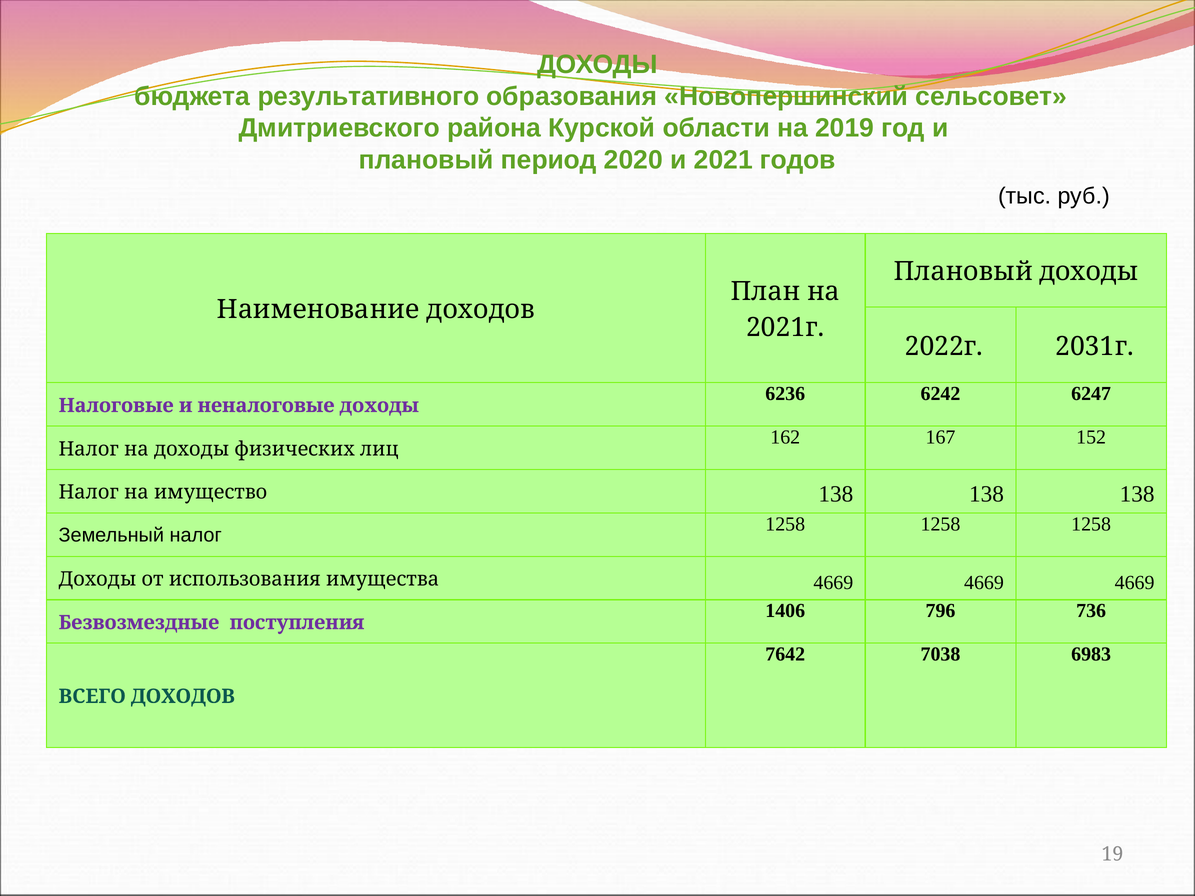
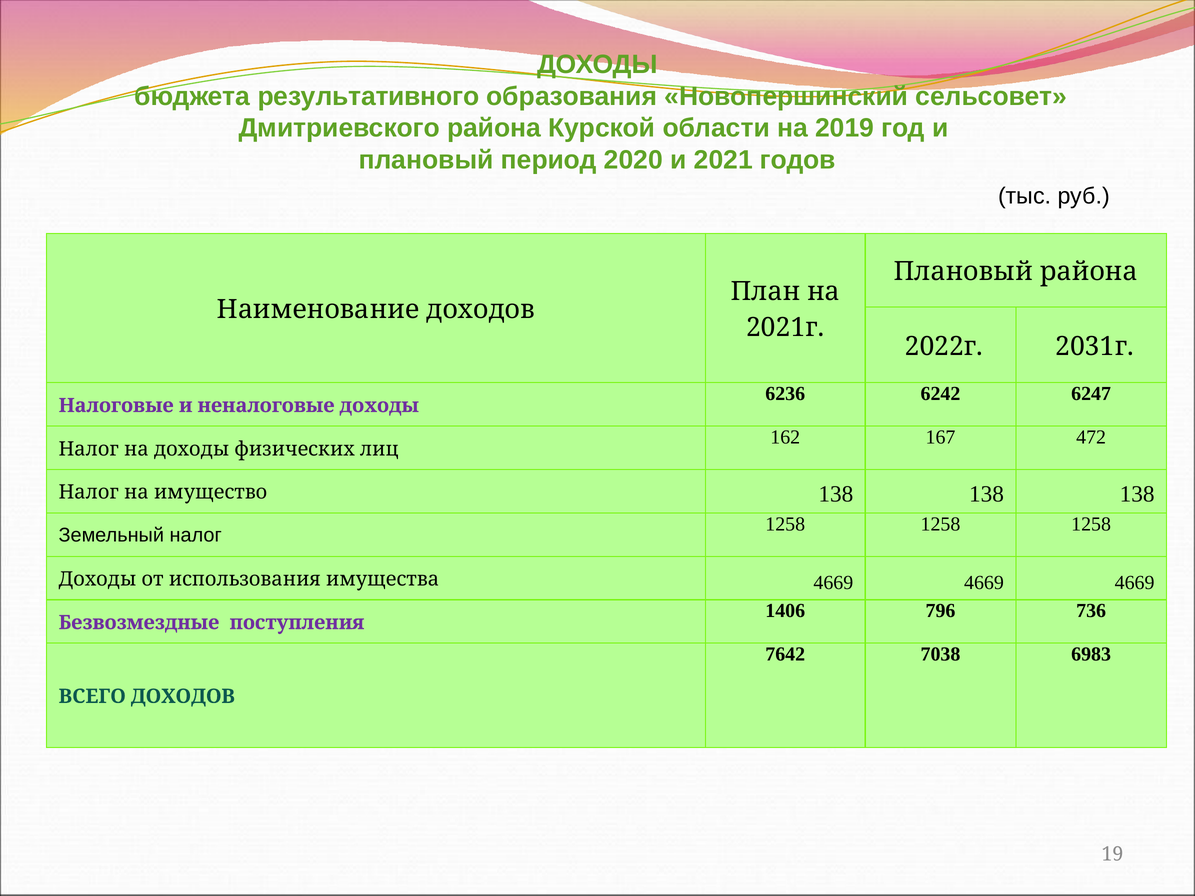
Плановый доходы: доходы -> района
152: 152 -> 472
